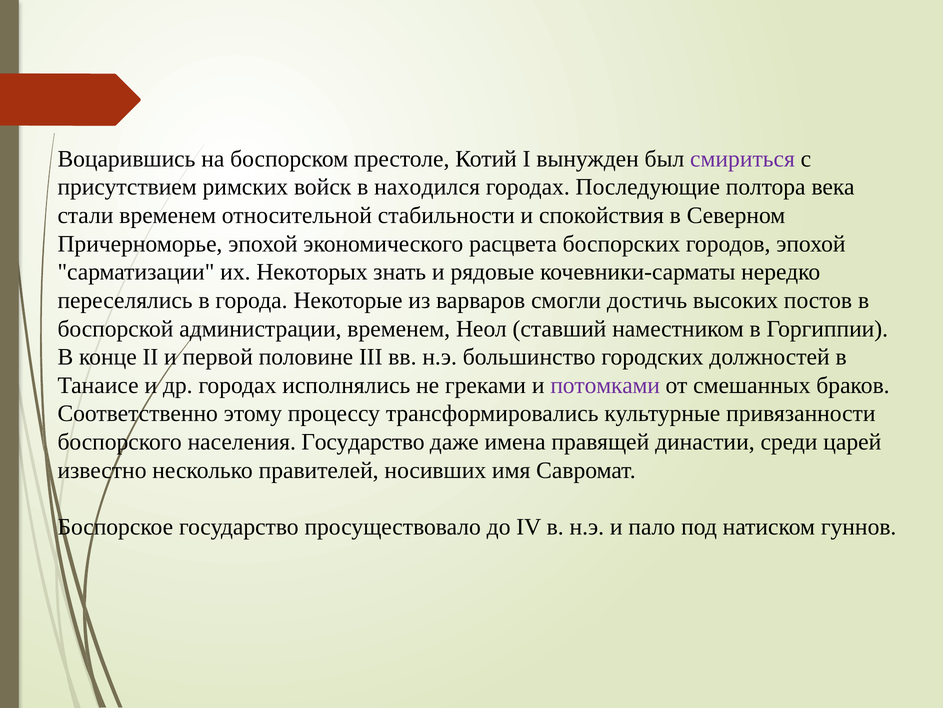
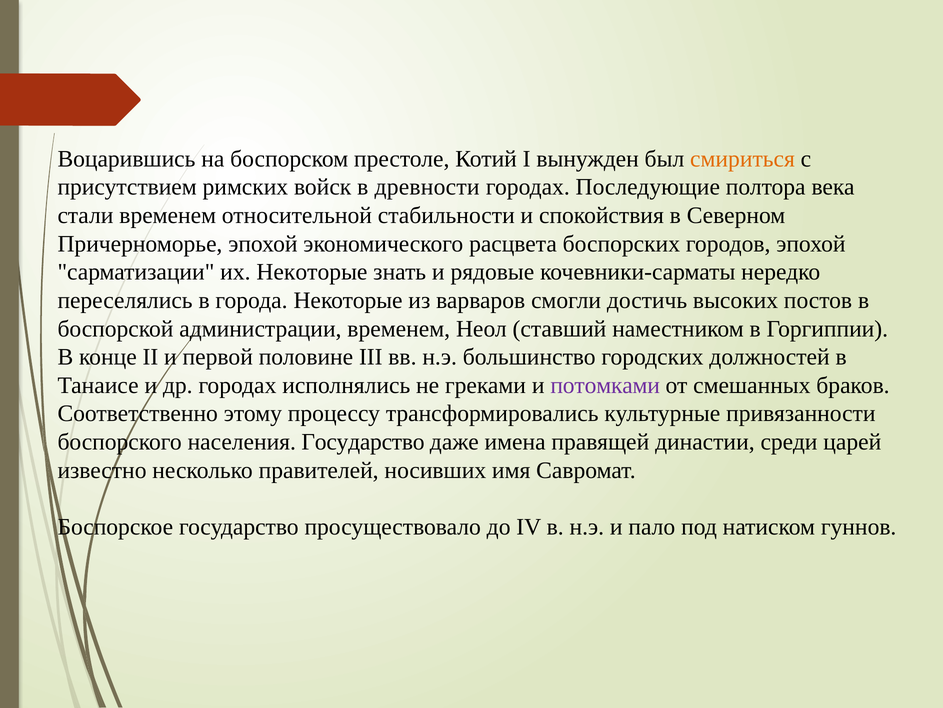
смириться colour: purple -> orange
находился: находился -> древности
их Некоторых: Некоторых -> Некоторые
